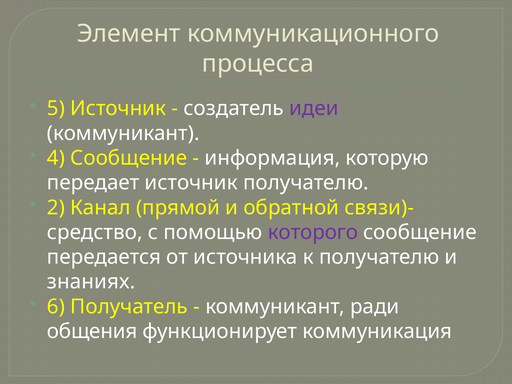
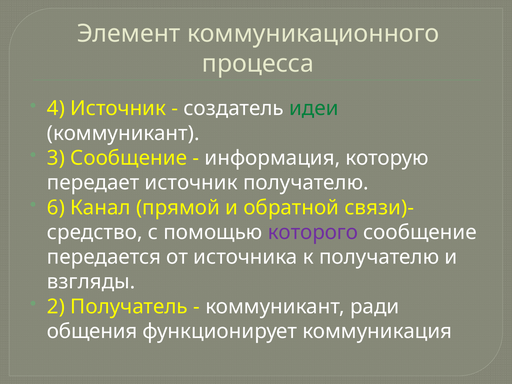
5: 5 -> 4
идеи colour: purple -> green
4: 4 -> 3
2: 2 -> 6
знаниях: знаниях -> взгляды
6: 6 -> 2
